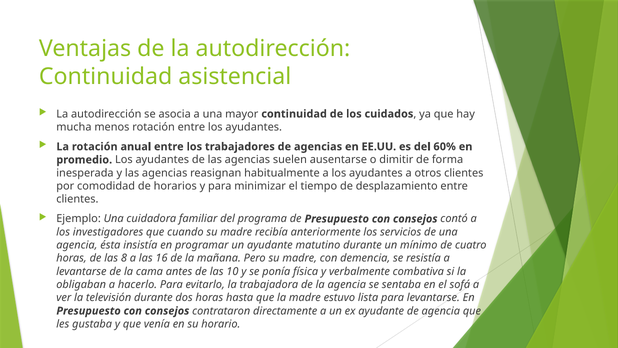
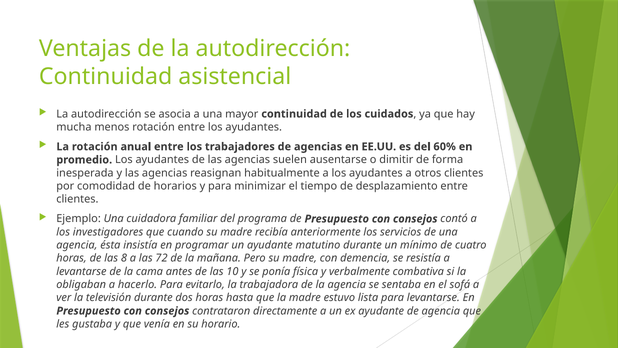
16: 16 -> 72
